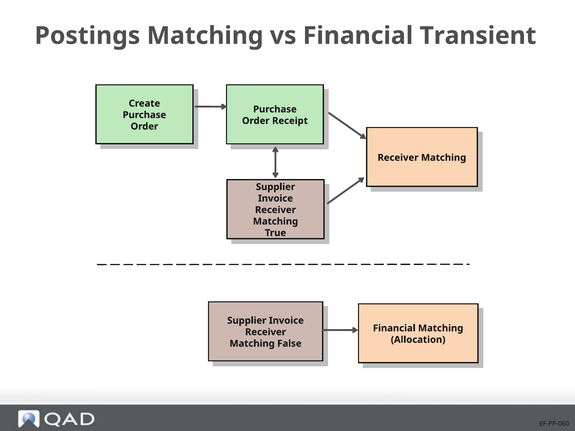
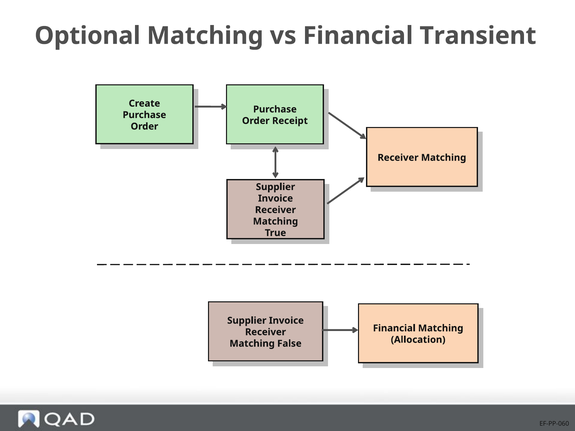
Postings: Postings -> Optional
